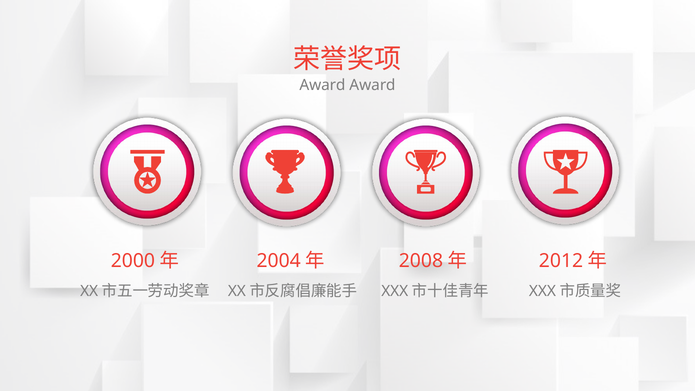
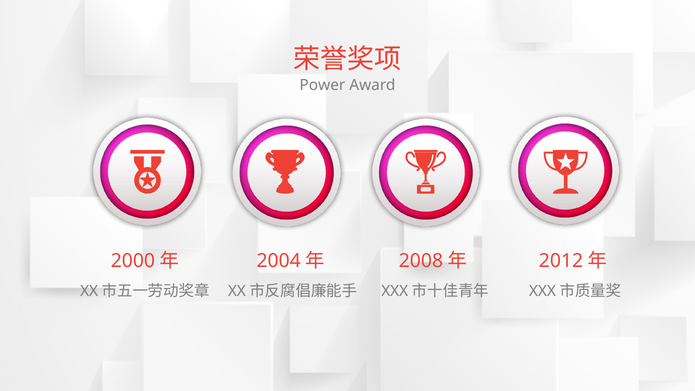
Award at (322, 85): Award -> Power
